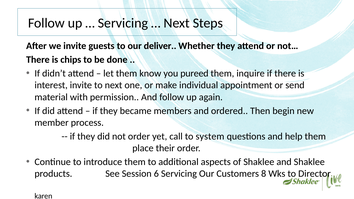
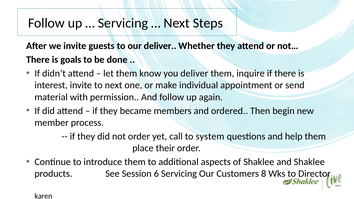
chips: chips -> goals
you pureed: pureed -> deliver
